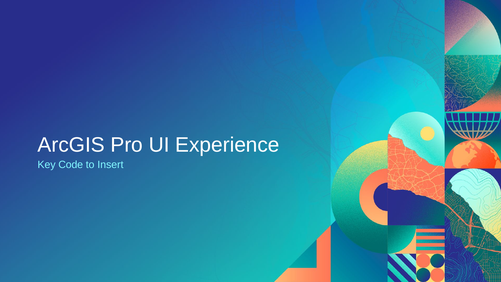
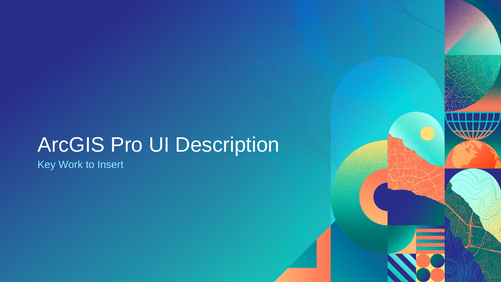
Experience: Experience -> Description
Code: Code -> Work
